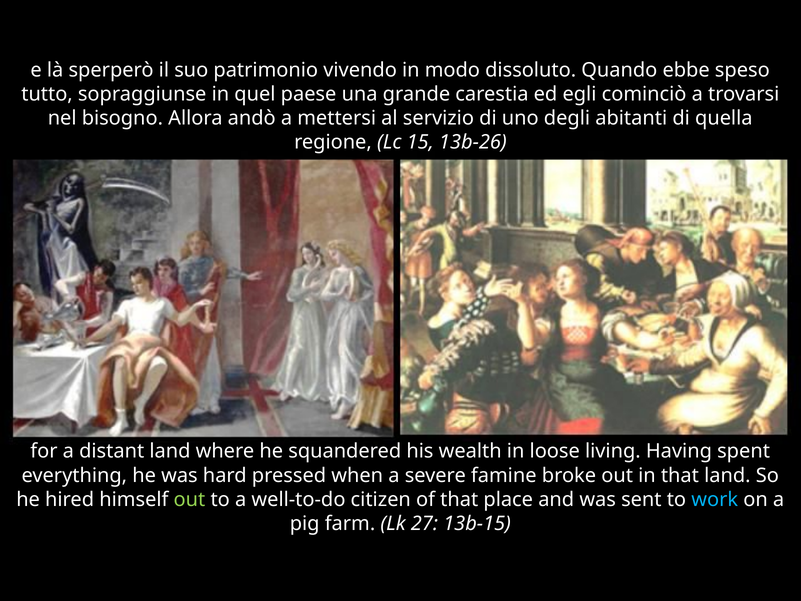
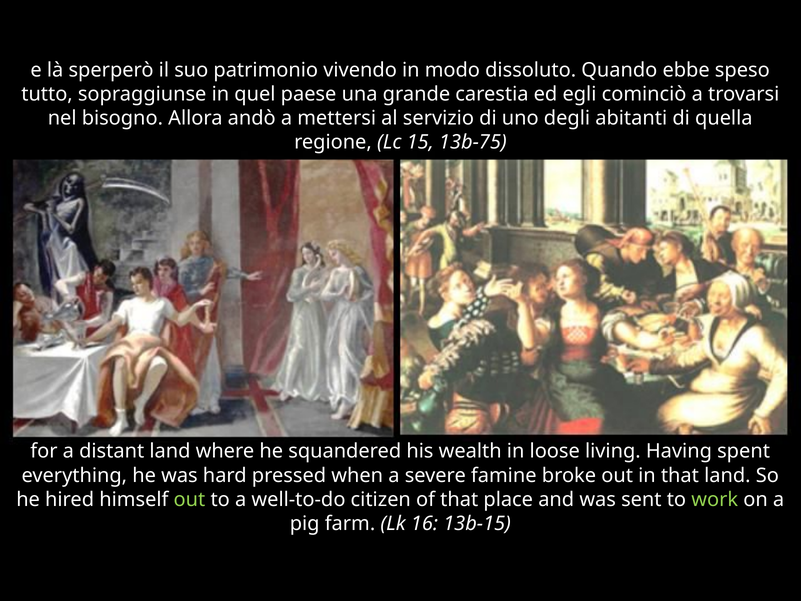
13b-26: 13b-26 -> 13b-75
work colour: light blue -> light green
27: 27 -> 16
